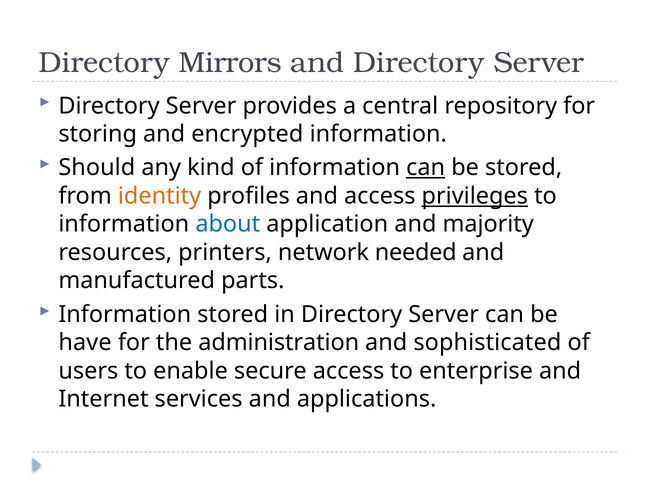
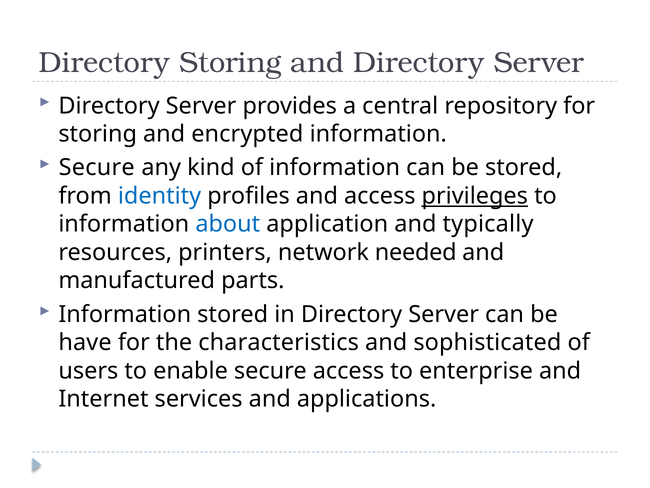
Directory Mirrors: Mirrors -> Storing
Should at (97, 168): Should -> Secure
can at (426, 168) underline: present -> none
identity colour: orange -> blue
majority: majority -> typically
administration: administration -> characteristics
